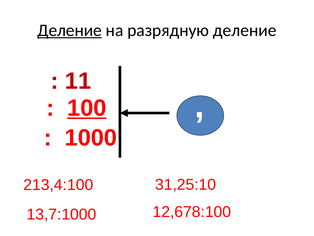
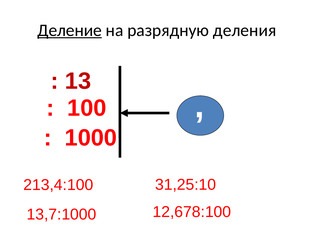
разрядную деление: деление -> деления
11 at (78, 81): 11 -> 13
100 underline: present -> none
